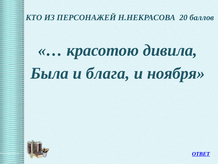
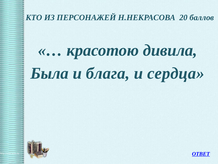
ноября: ноября -> сердца
